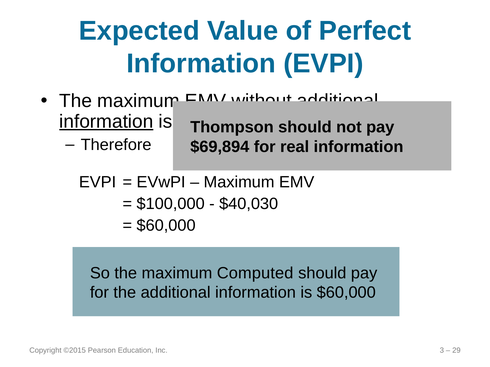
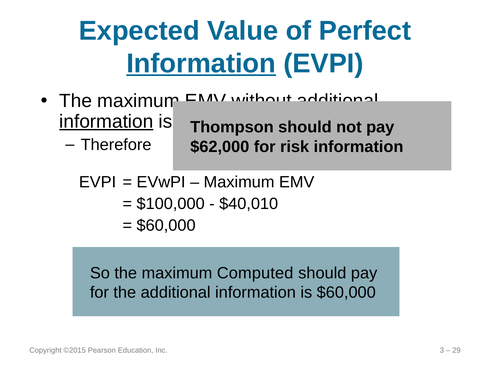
Information at (201, 64) underline: none -> present
$69,894: $69,894 -> $62,000
real: real -> risk
$40,030: $40,030 -> $40,010
